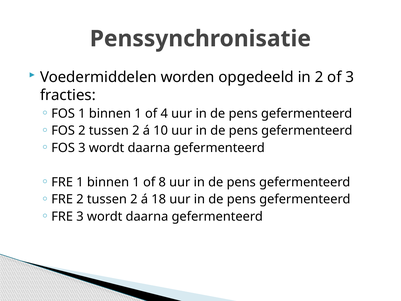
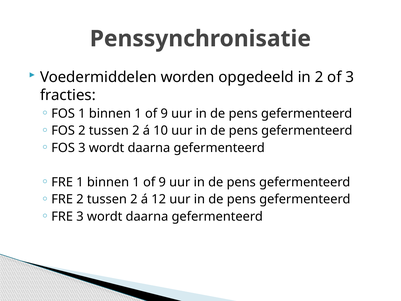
4 at (164, 113): 4 -> 9
8 at (162, 182): 8 -> 9
18: 18 -> 12
